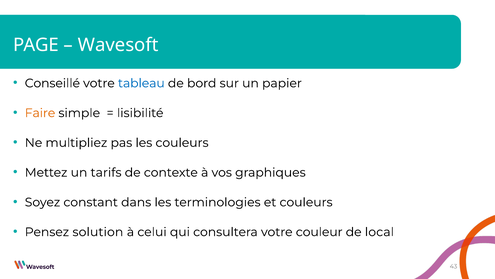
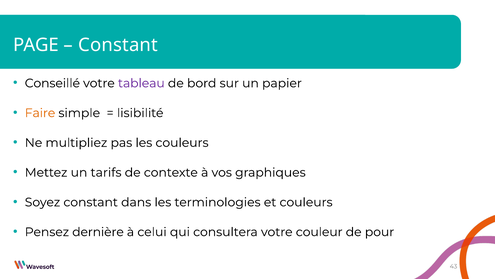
Wavesoft at (118, 45): Wavesoft -> Constant
tableau colour: blue -> purple
solution: solution -> dernière
local: local -> pour
